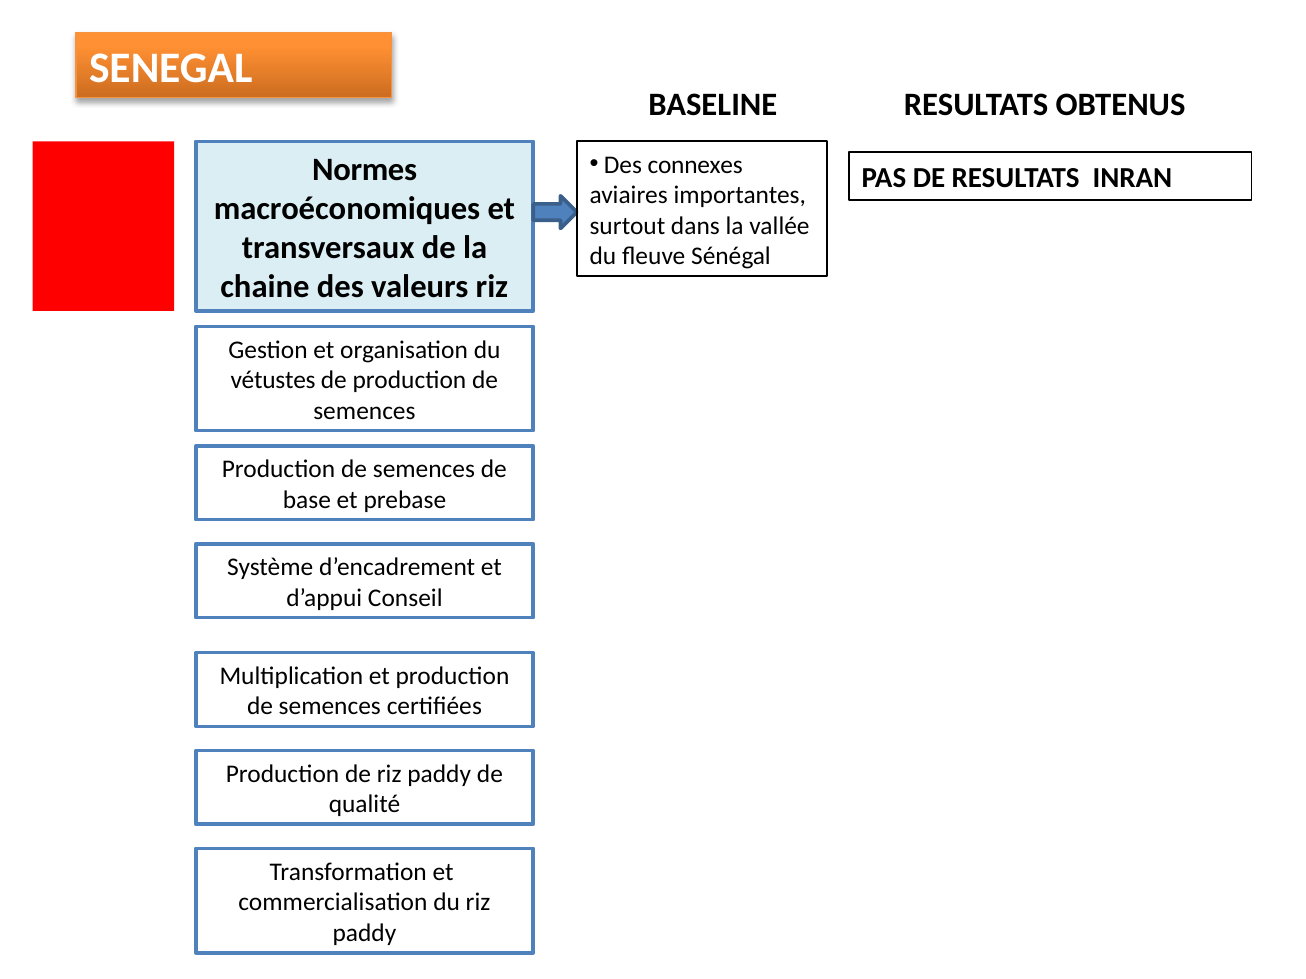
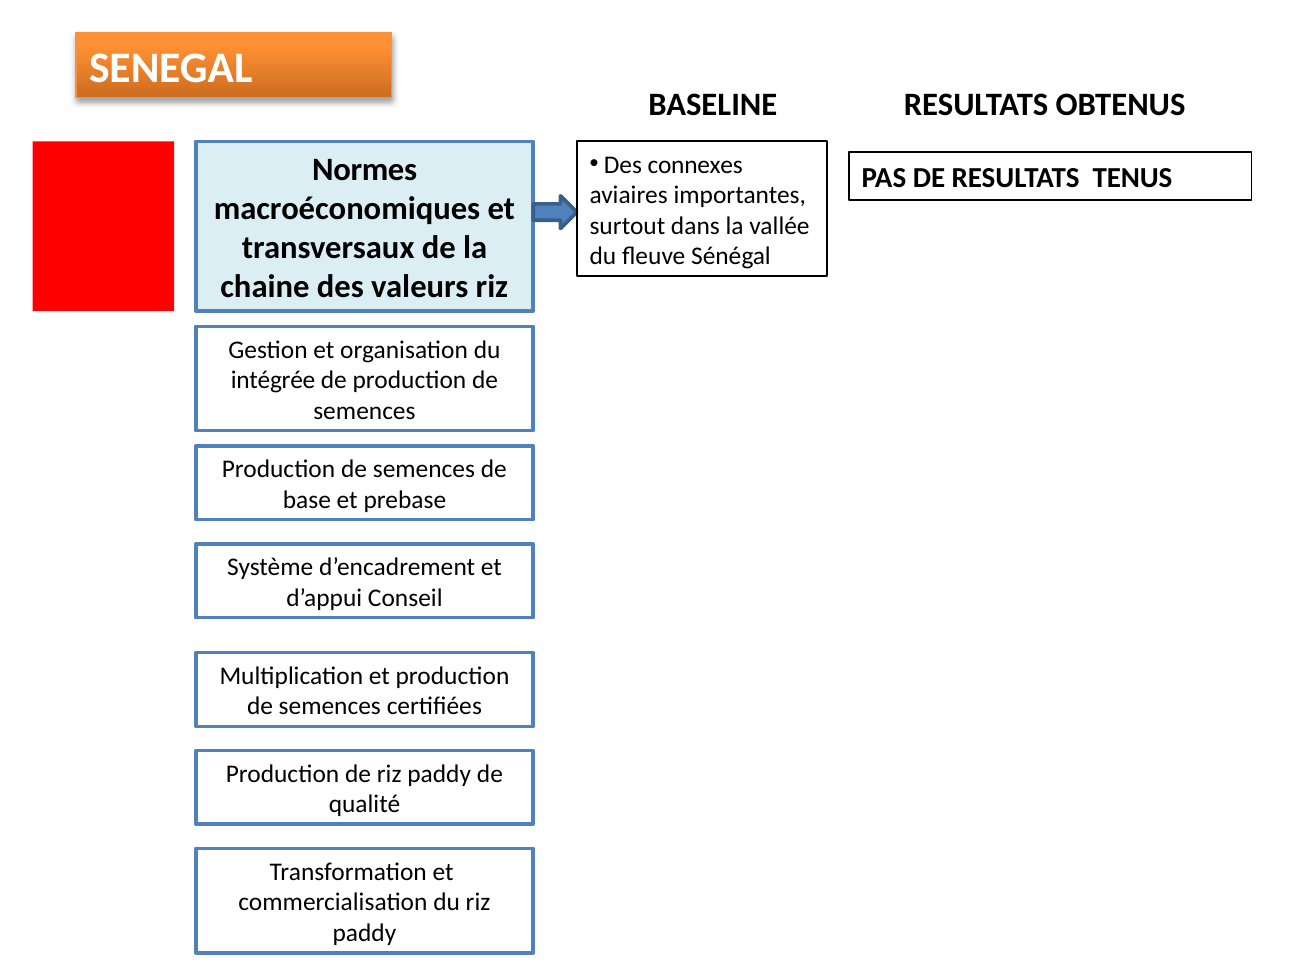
INRAN: INRAN -> TENUS
vétustes: vétustes -> intégrée
